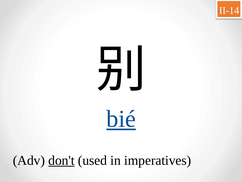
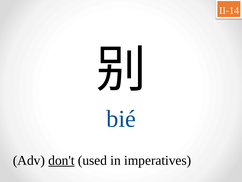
bié underline: present -> none
